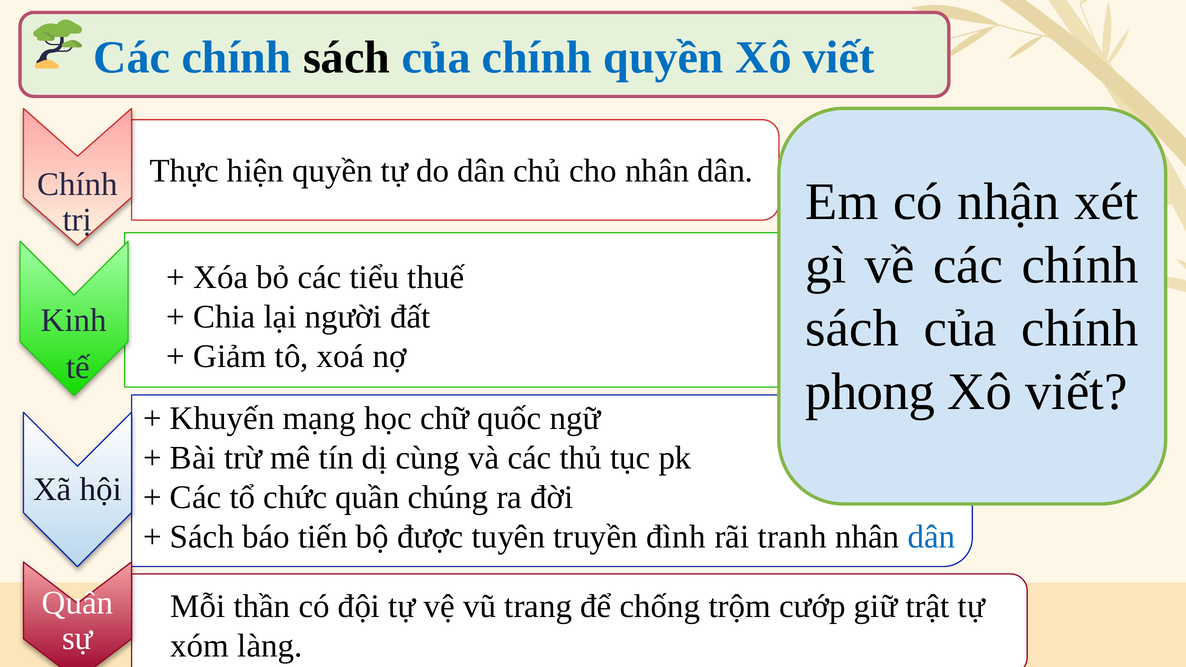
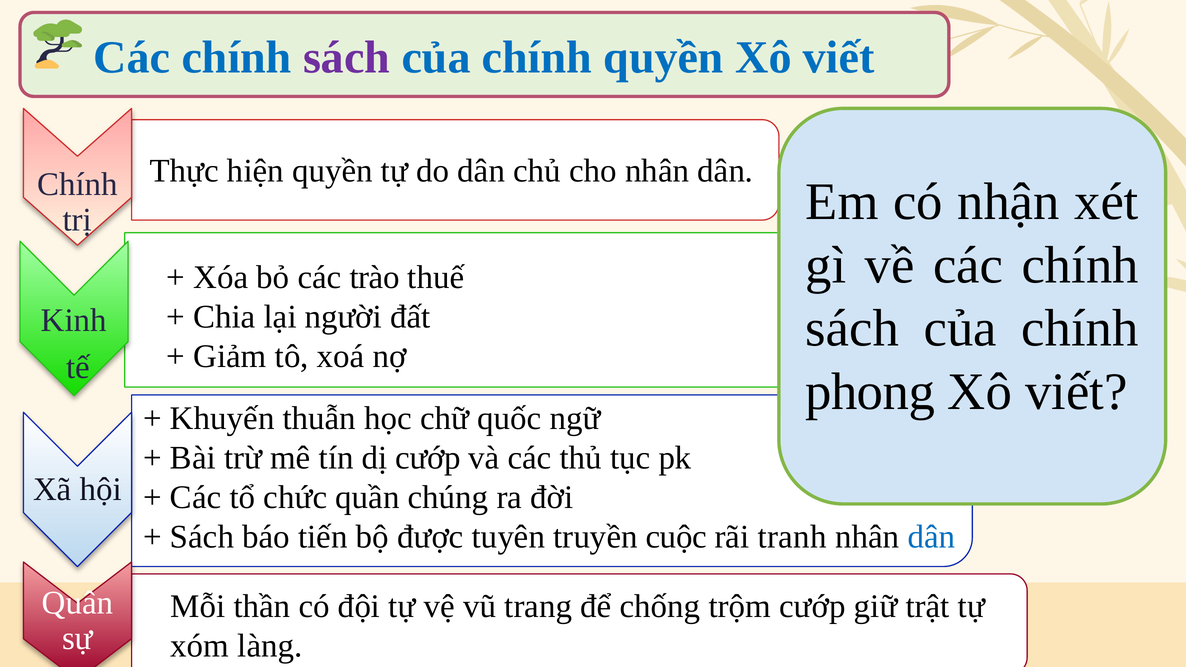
sách at (347, 58) colour: black -> purple
tiểu: tiểu -> trào
mạng: mạng -> thuẫn
dị cùng: cùng -> cướp
đình: đình -> cuộc
